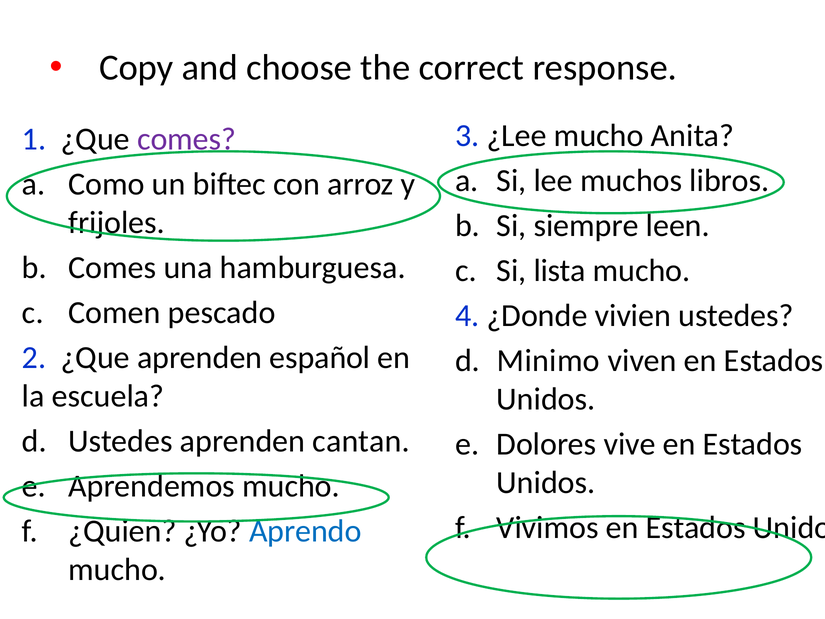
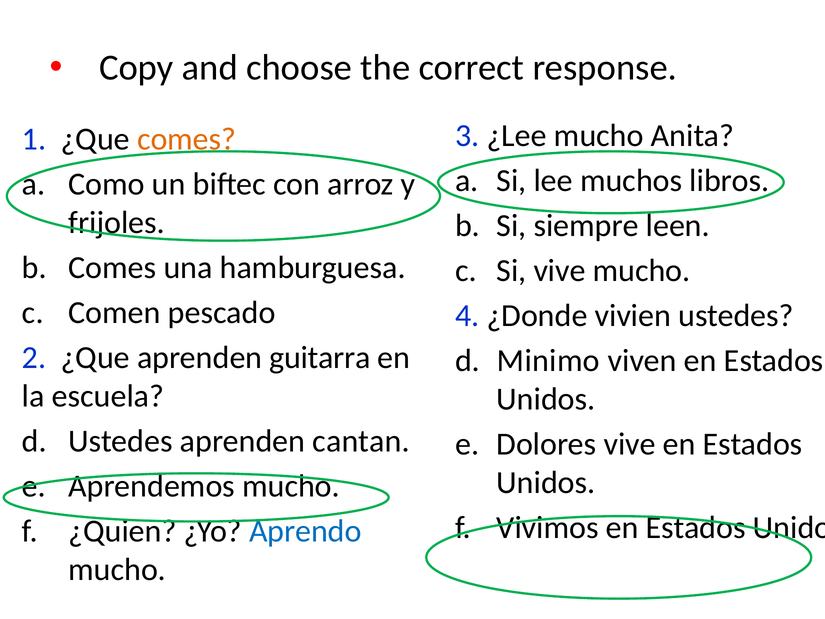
comes at (187, 139) colour: purple -> orange
Si lista: lista -> vive
español: español -> guitarra
